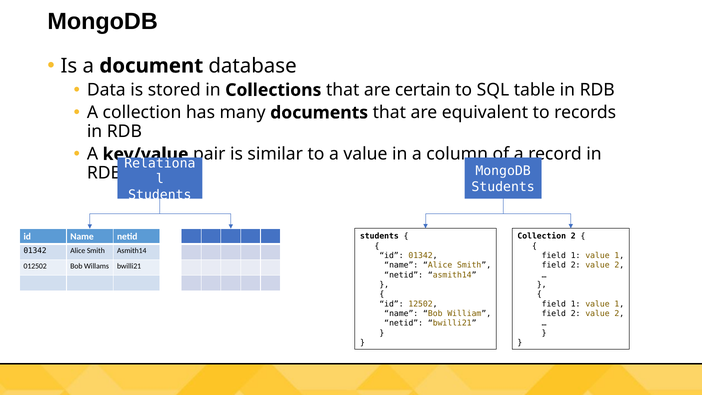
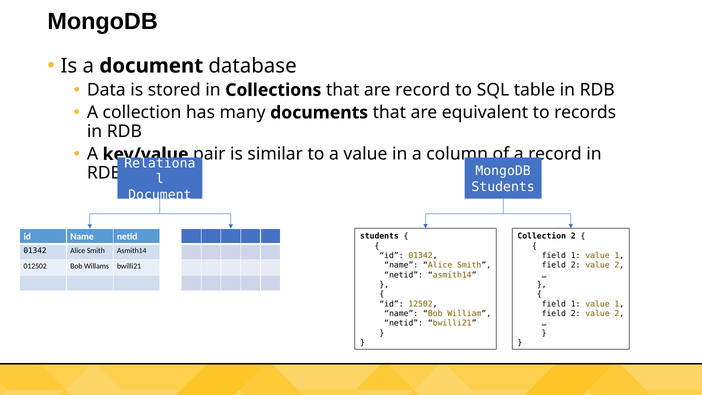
are certain: certain -> record
Students at (160, 195): Students -> Document
